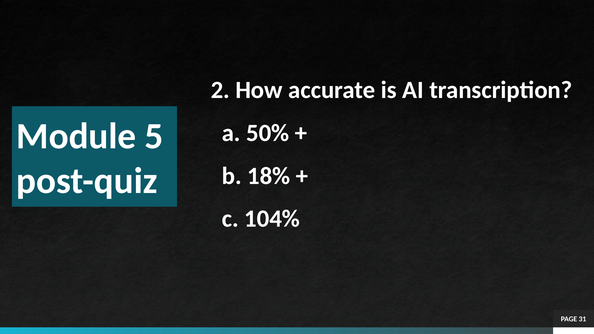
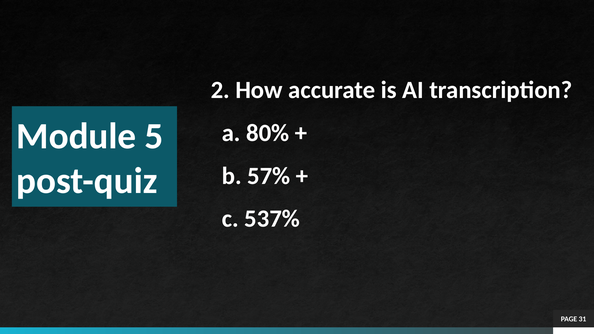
50%: 50% -> 80%
18%: 18% -> 57%
104%: 104% -> 537%
